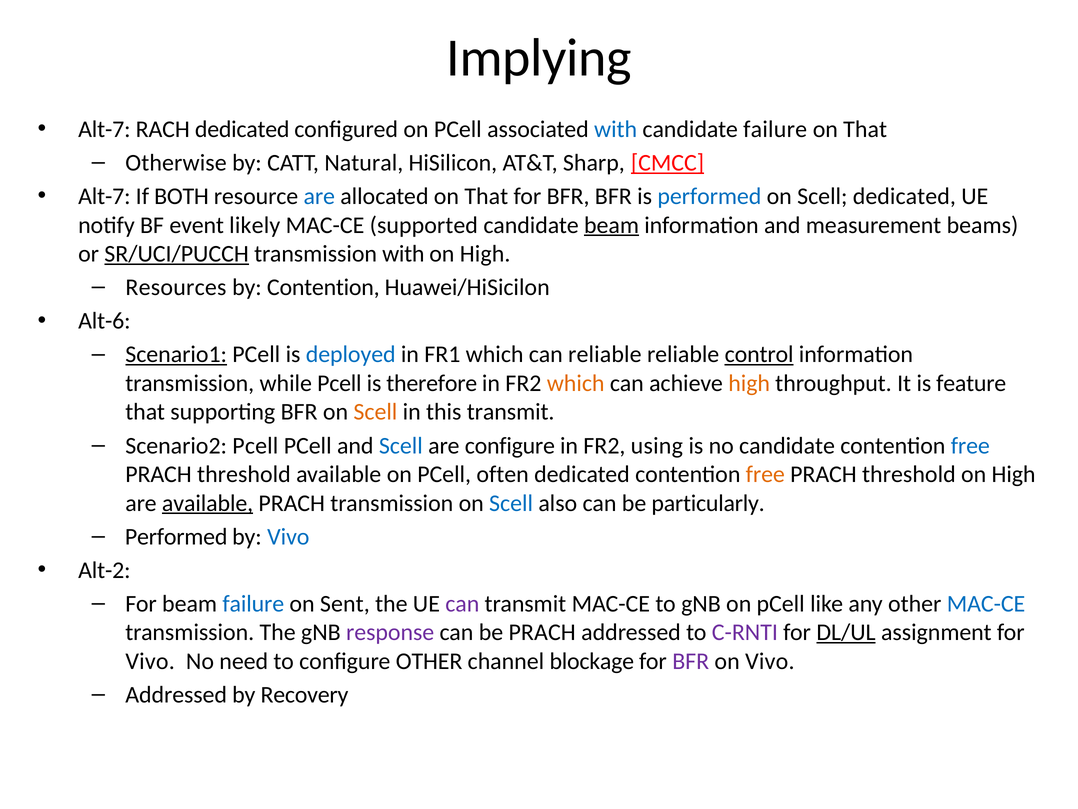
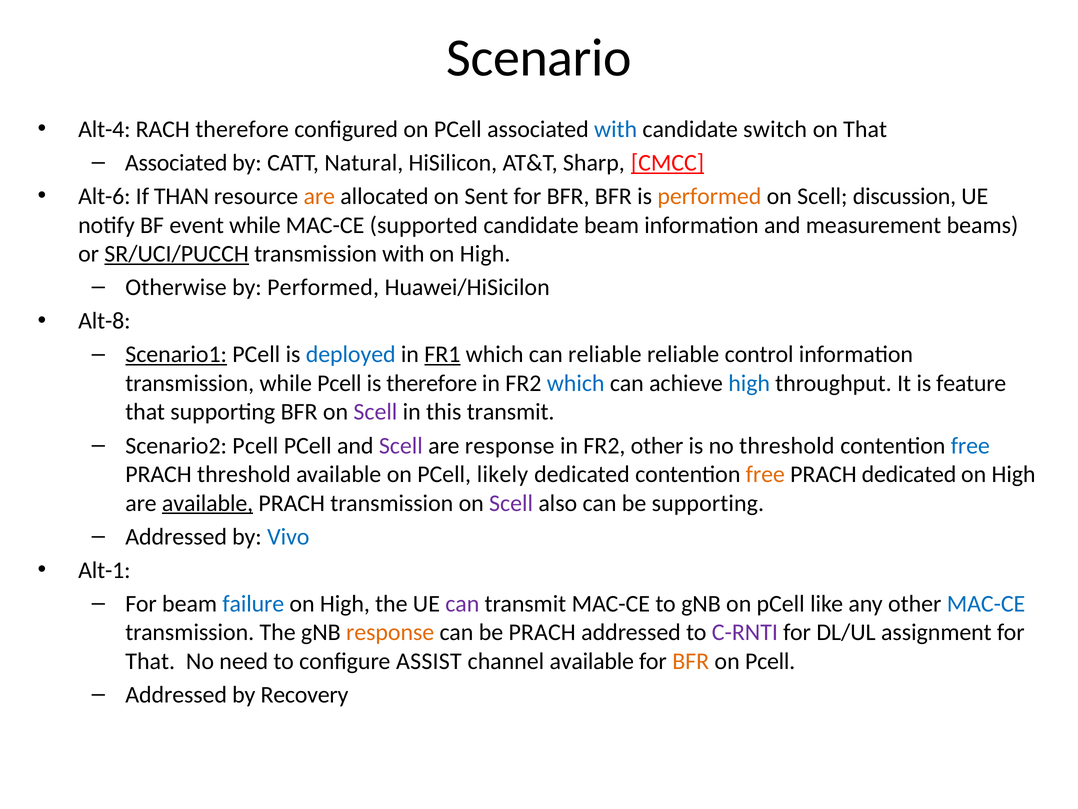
Implying: Implying -> Scenario
Alt-7 at (104, 129): Alt-7 -> Alt-4
RACH dedicated: dedicated -> therefore
candidate failure: failure -> switch
Otherwise at (176, 163): Otherwise -> Associated
Alt-7 at (104, 196): Alt-7 -> Alt-6
BOTH: BOTH -> THAN
are at (319, 196) colour: blue -> orange
allocated on That: That -> Sent
performed at (709, 196) colour: blue -> orange
Scell dedicated: dedicated -> discussion
event likely: likely -> while
beam at (612, 225) underline: present -> none
Resources: Resources -> Otherwise
by Contention: Contention -> Performed
Alt-6: Alt-6 -> Alt-8
FR1 underline: none -> present
control underline: present -> none
which at (576, 383) colour: orange -> blue
high at (749, 383) colour: orange -> blue
Scell at (375, 412) colour: orange -> purple
Scell at (401, 445) colour: blue -> purple
are configure: configure -> response
FR2 using: using -> other
no candidate: candidate -> threshold
often: often -> likely
threshold at (909, 474): threshold -> dedicated
Scell at (511, 503) colour: blue -> purple
be particularly: particularly -> supporting
Performed at (176, 536): Performed -> Addressed
Alt-2: Alt-2 -> Alt-1
Sent at (345, 603): Sent -> High
response at (390, 632) colour: purple -> orange
DL/UL underline: present -> none
Vivo at (150, 661): Vivo -> That
configure OTHER: OTHER -> ASSIST
channel blockage: blockage -> available
BFR at (691, 661) colour: purple -> orange
Vivo at (770, 661): Vivo -> Pcell
